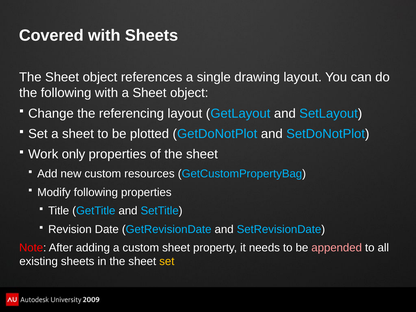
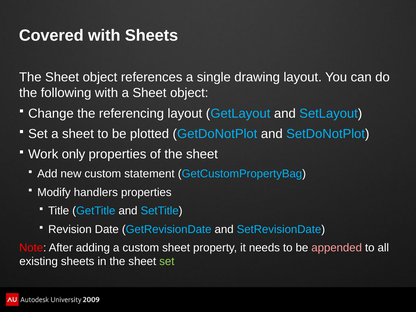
resources: resources -> statement
Modify following: following -> handlers
set at (167, 261) colour: yellow -> light green
